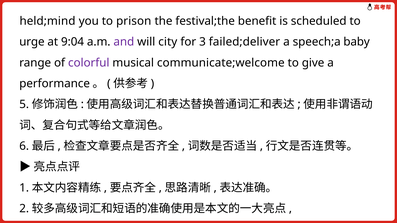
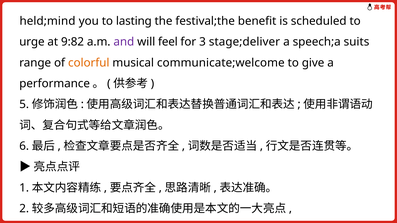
prison: prison -> lasting
9:04: 9:04 -> 9:82
city: city -> feel
failed;deliver: failed;deliver -> stage;deliver
baby: baby -> suits
colorful colour: purple -> orange
